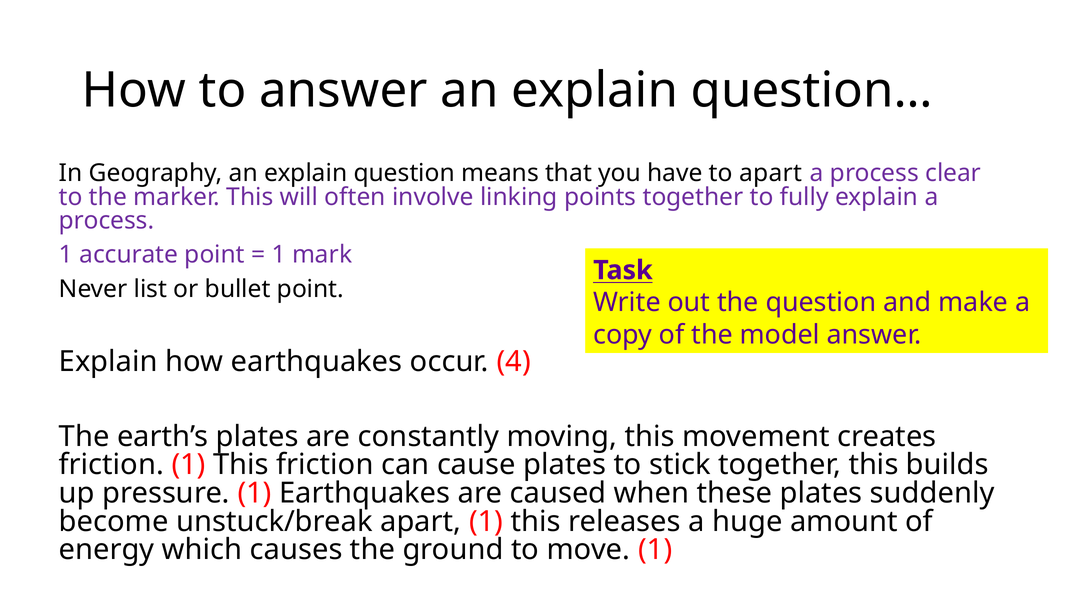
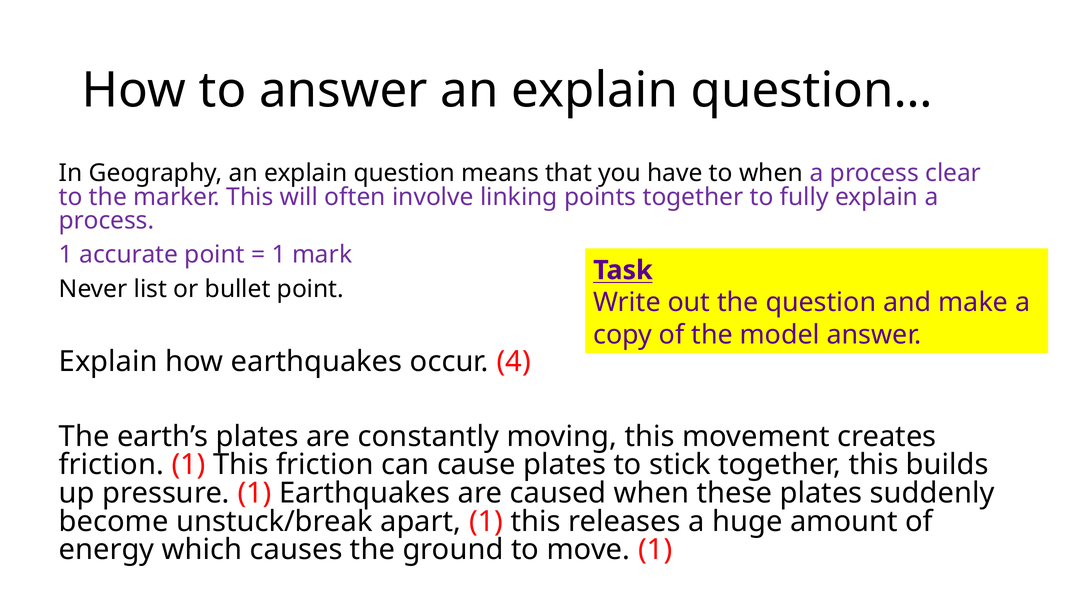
to apart: apart -> when
